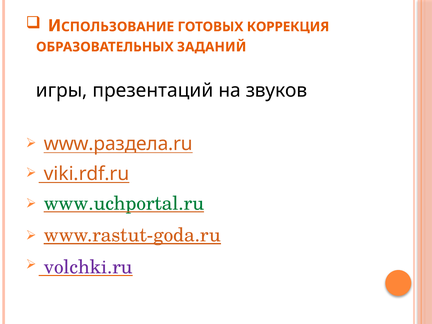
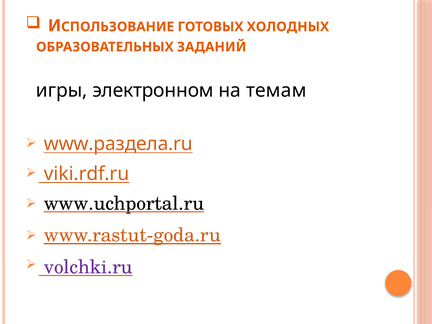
КОРРЕКЦИЯ: КОРРЕКЦИЯ -> ХОЛОДНЫХ
презентаций: презентаций -> электронном
звуков: звуков -> темам
www.uchportal.ru colour: green -> black
